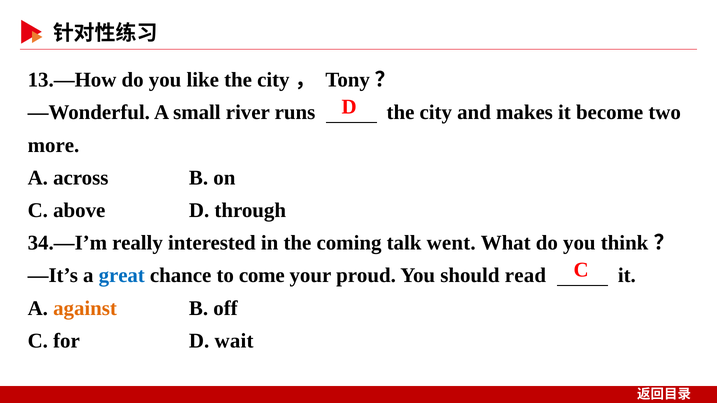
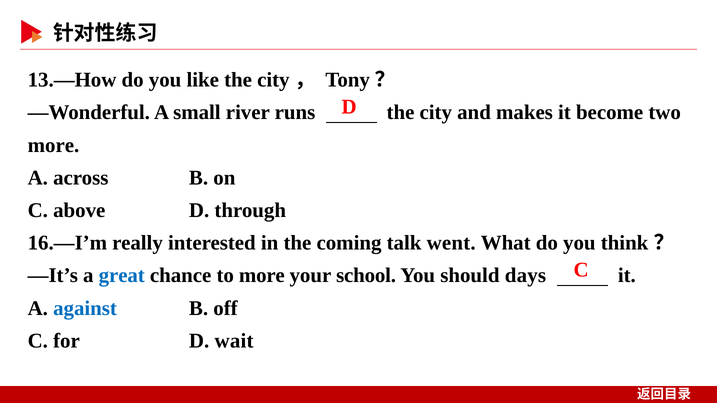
34.—I’m: 34.—I’m -> 16.—I’m
to come: come -> more
proud: proud -> school
read: read -> days
against colour: orange -> blue
